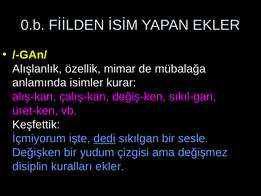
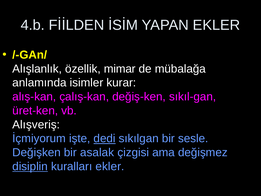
0.b: 0.b -> 4.b
Keşfettik: Keşfettik -> Alışveriş
yudum: yudum -> asalak
disiplin underline: none -> present
